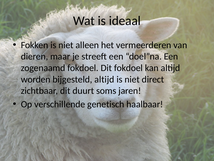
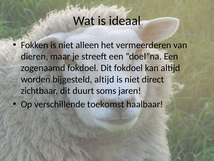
genetisch: genetisch -> toekomst
